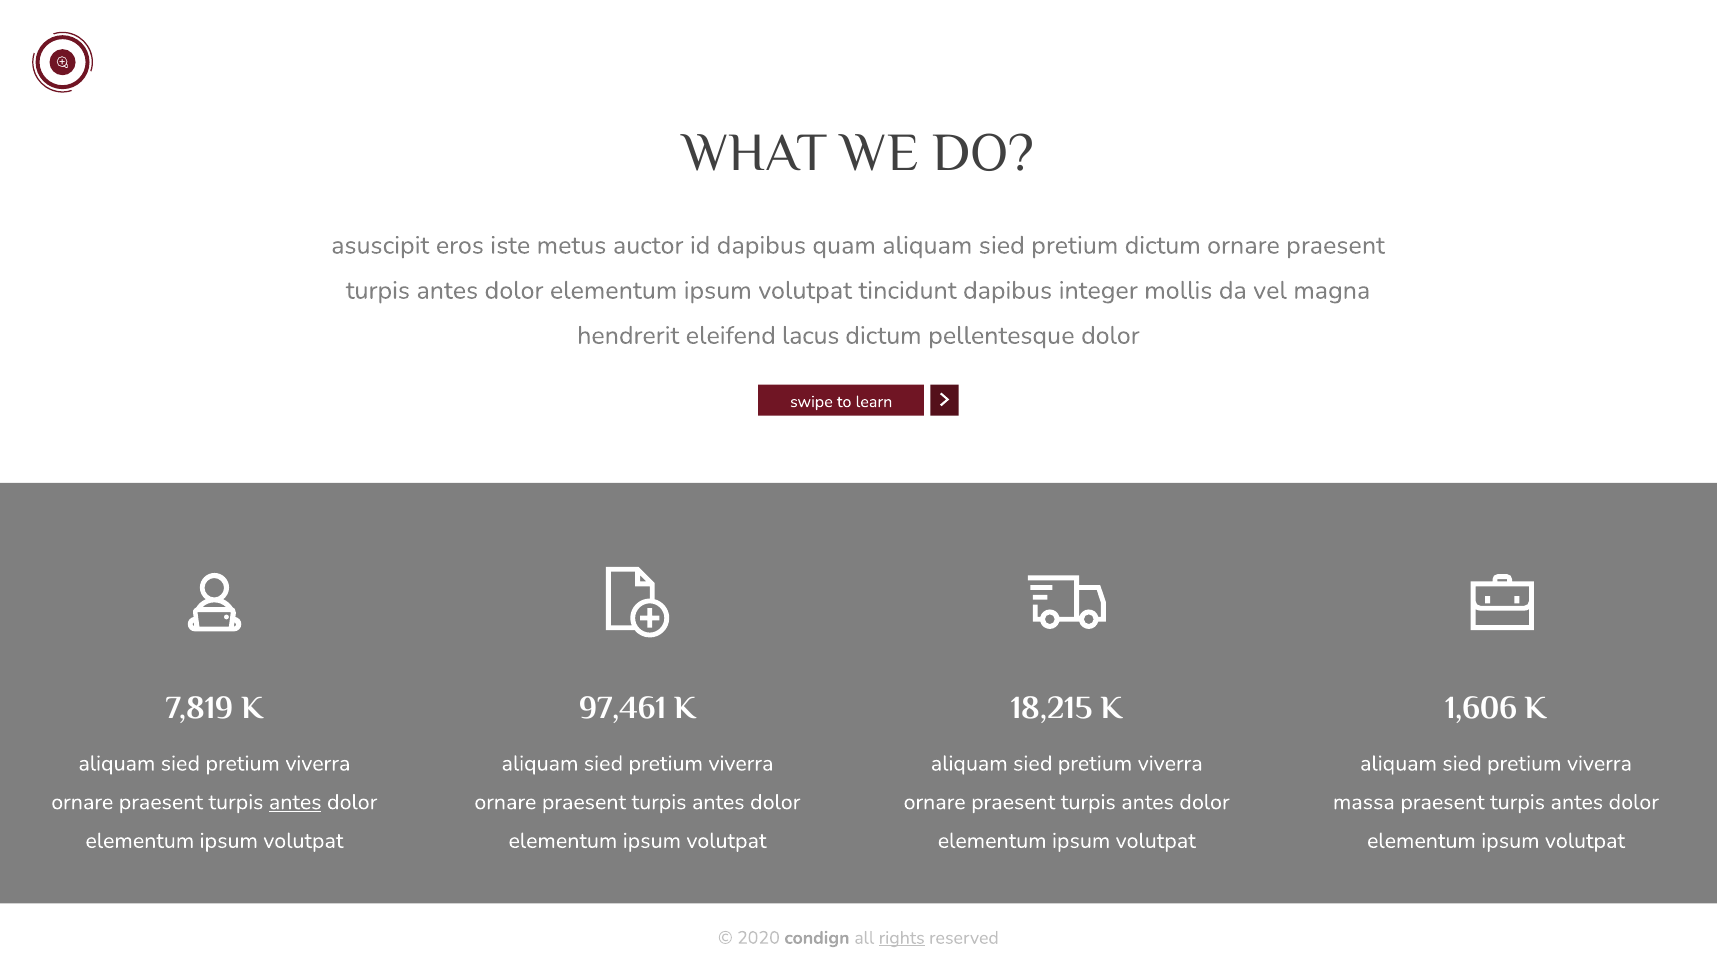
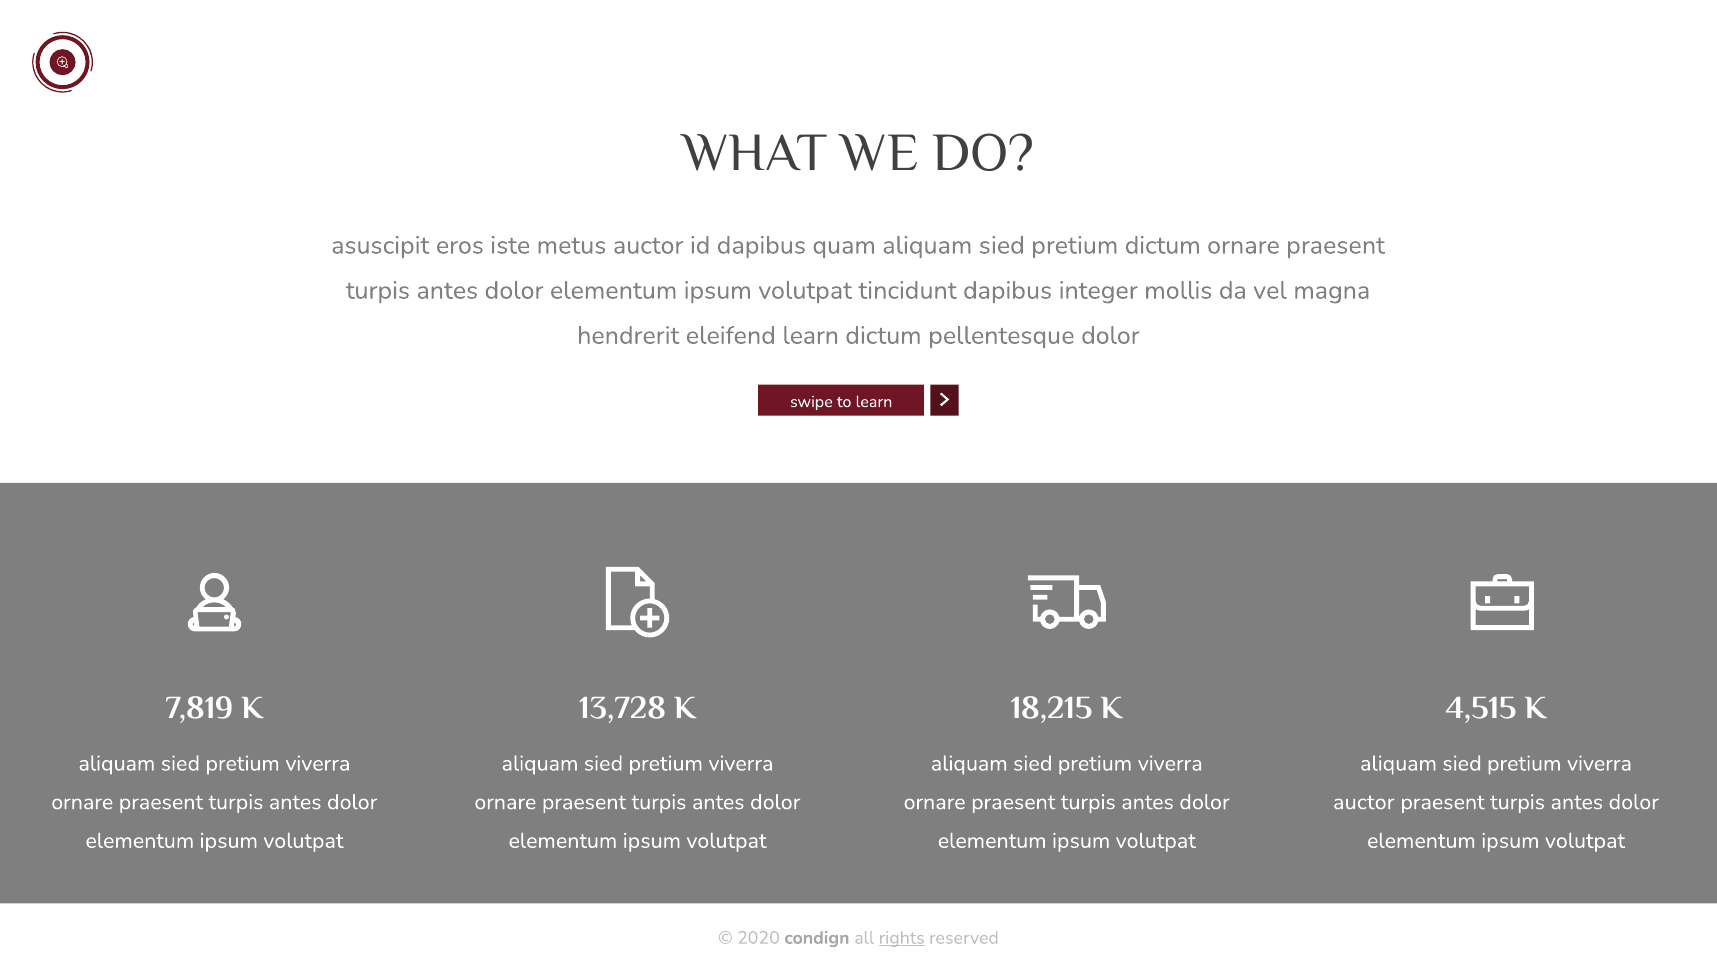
eleifend lacus: lacus -> learn
97,461: 97,461 -> 13,728
1,606: 1,606 -> 4,515
antes at (295, 802) underline: present -> none
massa at (1364, 802): massa -> auctor
